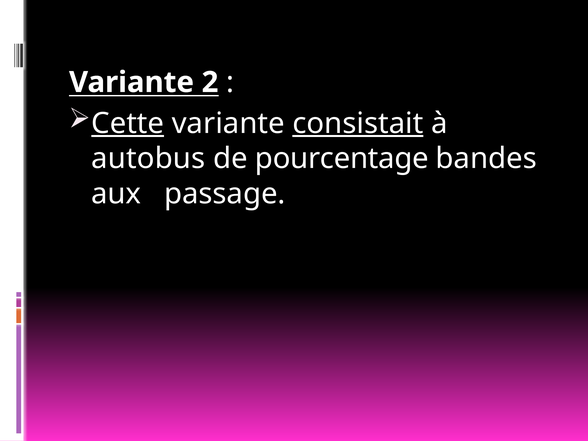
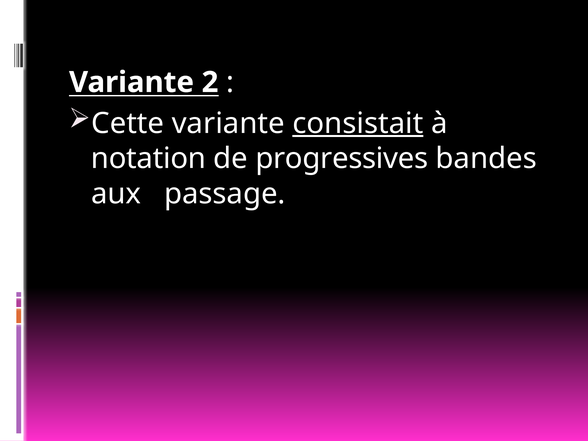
Cette underline: present -> none
autobus: autobus -> notation
pourcentage: pourcentage -> progressives
